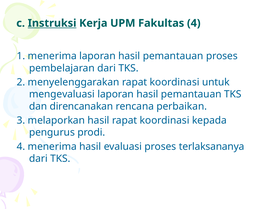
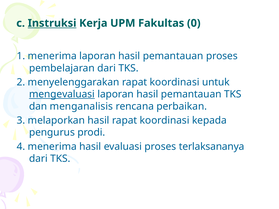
Fakultas 4: 4 -> 0
mengevaluasi underline: none -> present
direncanakan: direncanakan -> menganalisis
